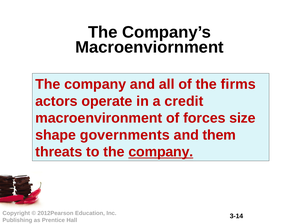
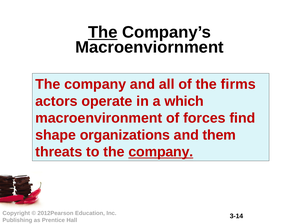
The at (103, 32) underline: none -> present
credit: credit -> which
size: size -> find
governments: governments -> organizations
